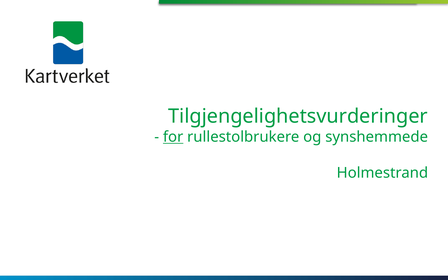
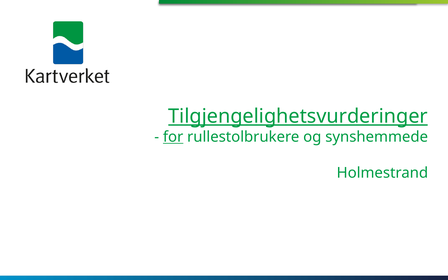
Tilgjengelighetsvurderinger underline: none -> present
